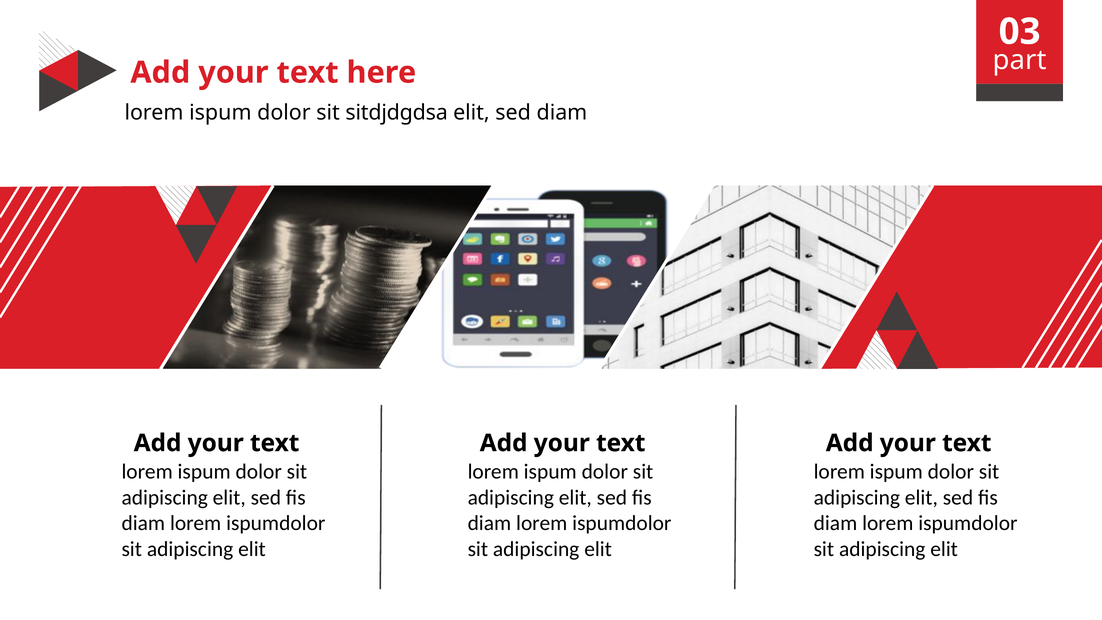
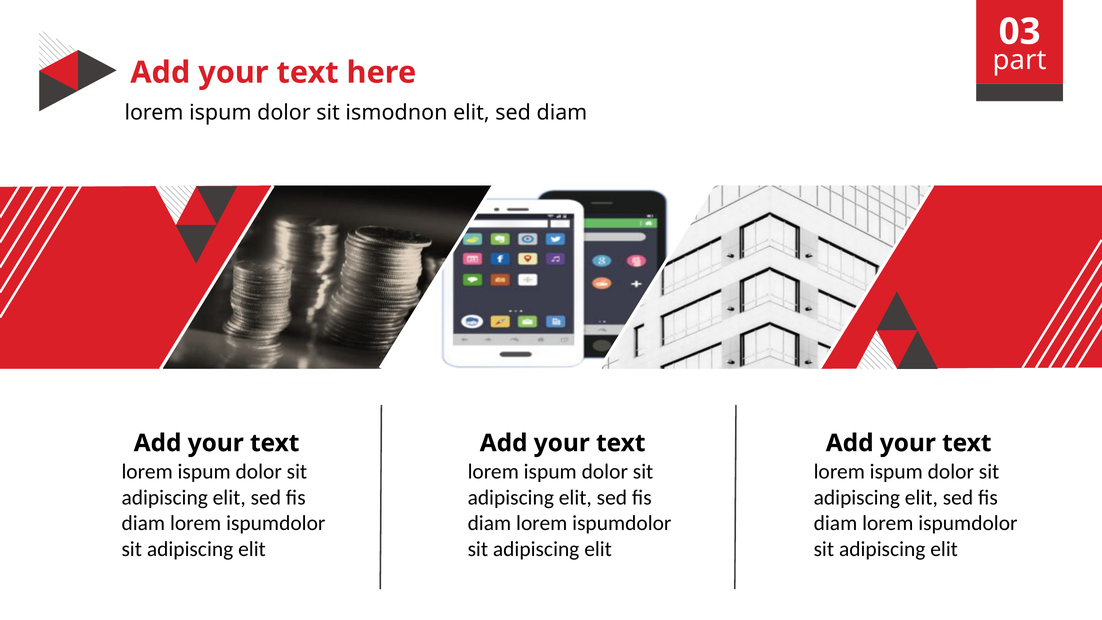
sitdjdgdsa: sitdjdgdsa -> ismodnon
